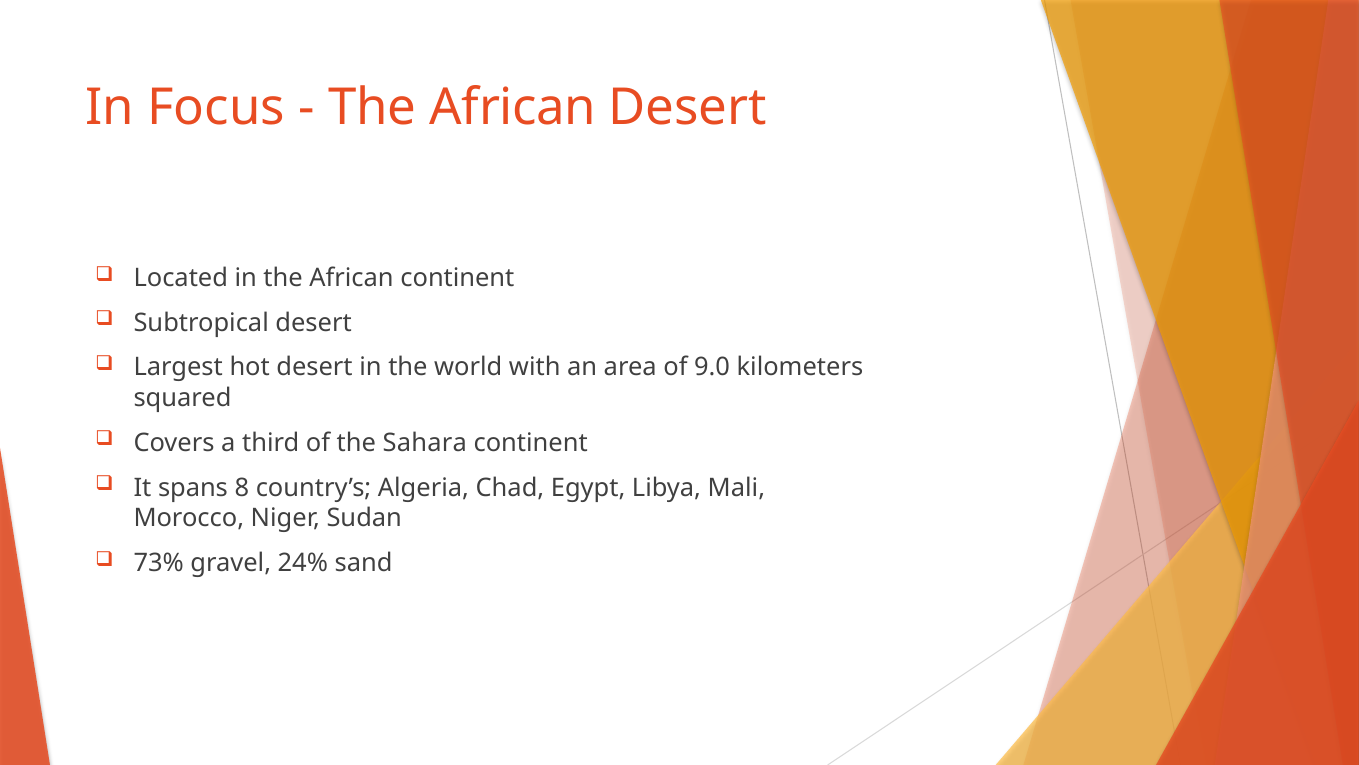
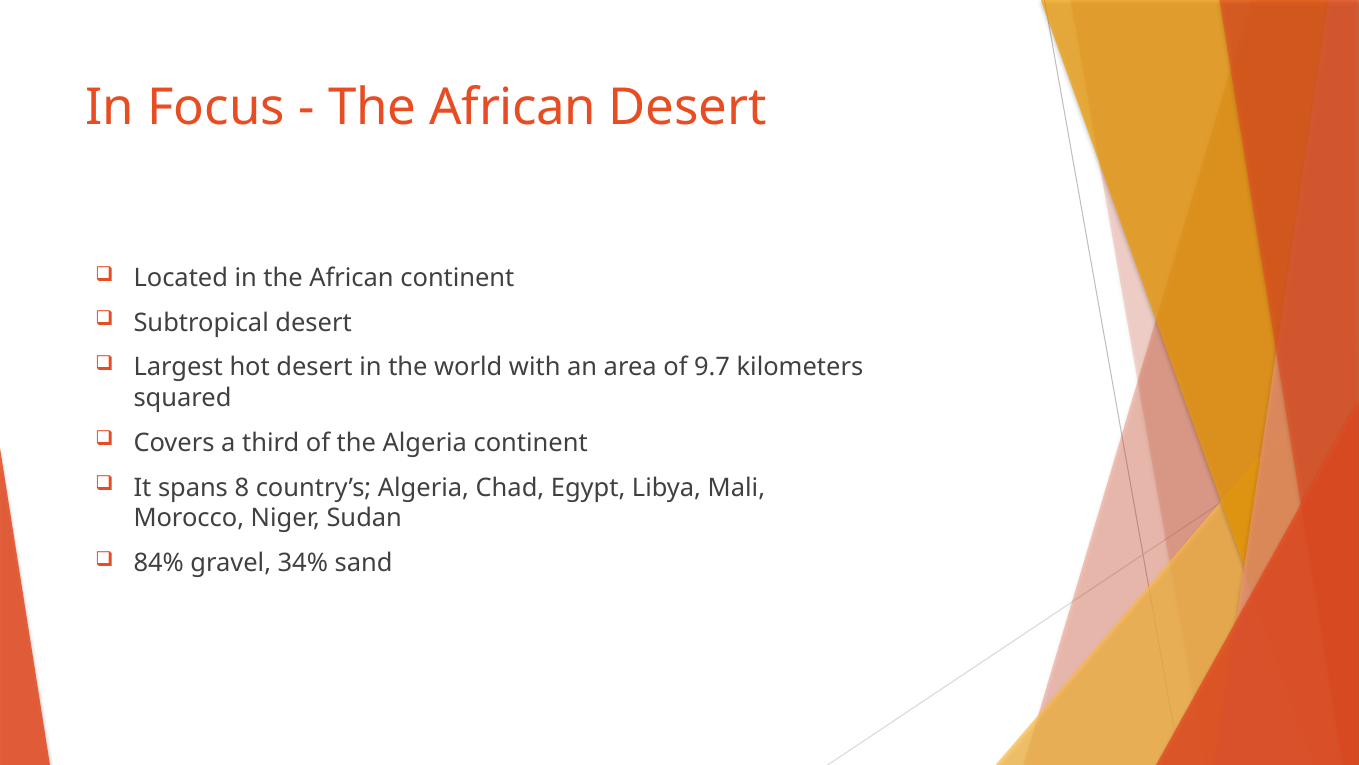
9.0: 9.0 -> 9.7
the Sahara: Sahara -> Algeria
73%: 73% -> 84%
24%: 24% -> 34%
